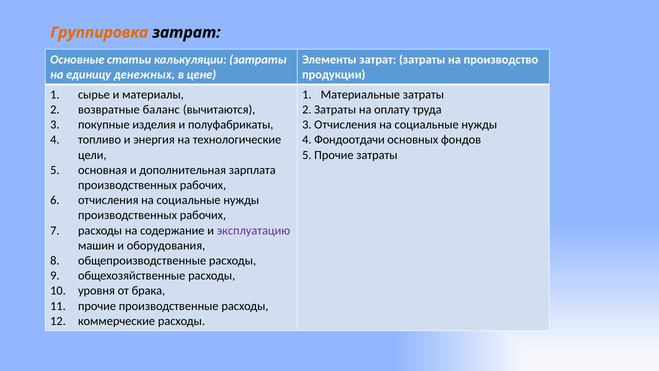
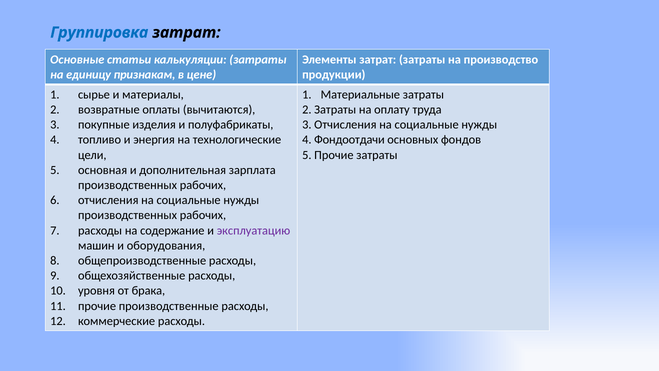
Группировка colour: orange -> blue
денежных: денежных -> признакам
баланс: баланс -> оплаты
